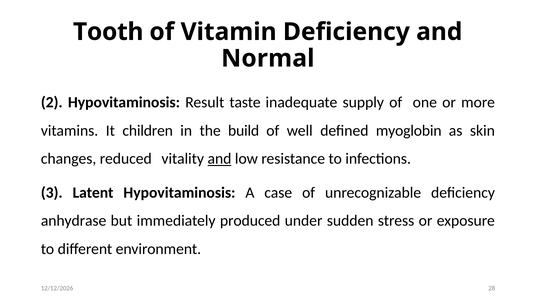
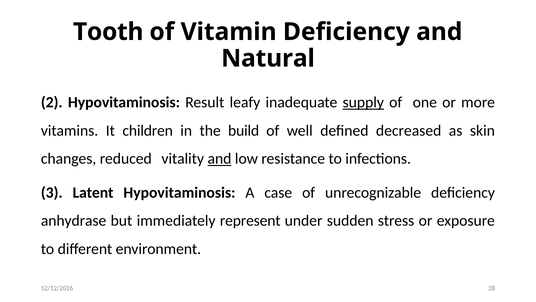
Normal: Normal -> Natural
taste: taste -> leafy
supply underline: none -> present
myoglobin: myoglobin -> decreased
produced: produced -> represent
